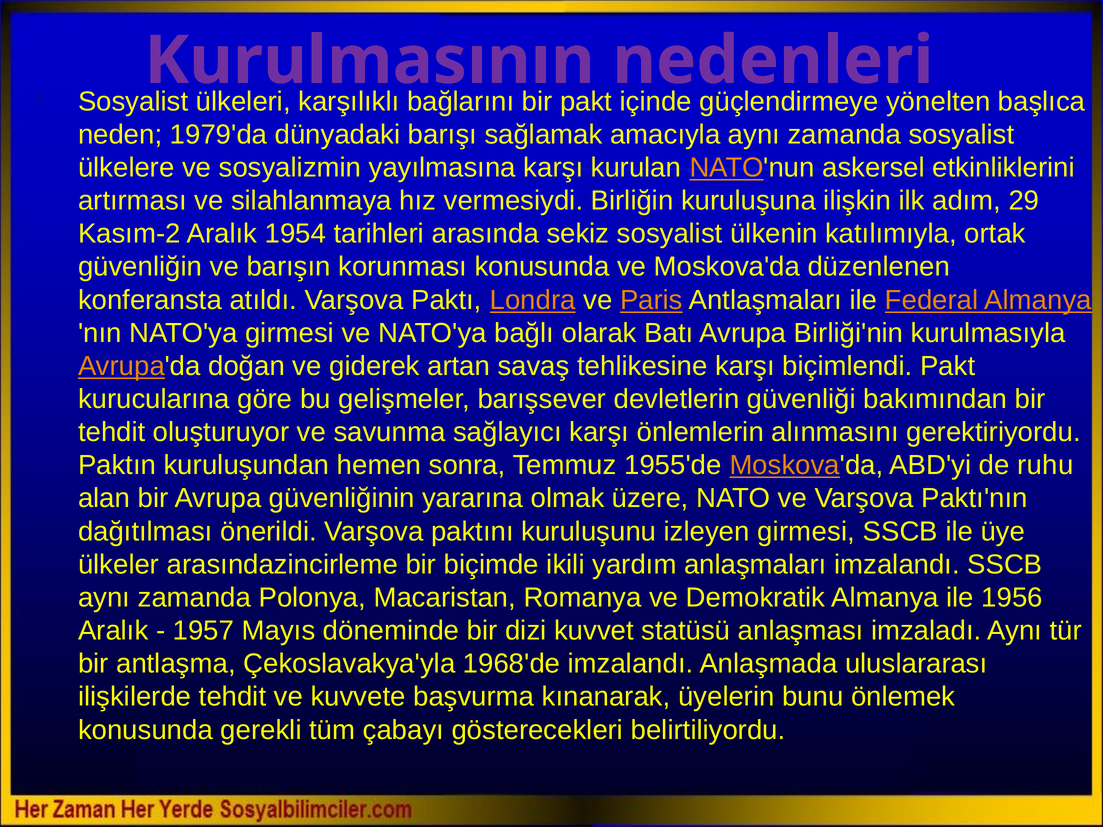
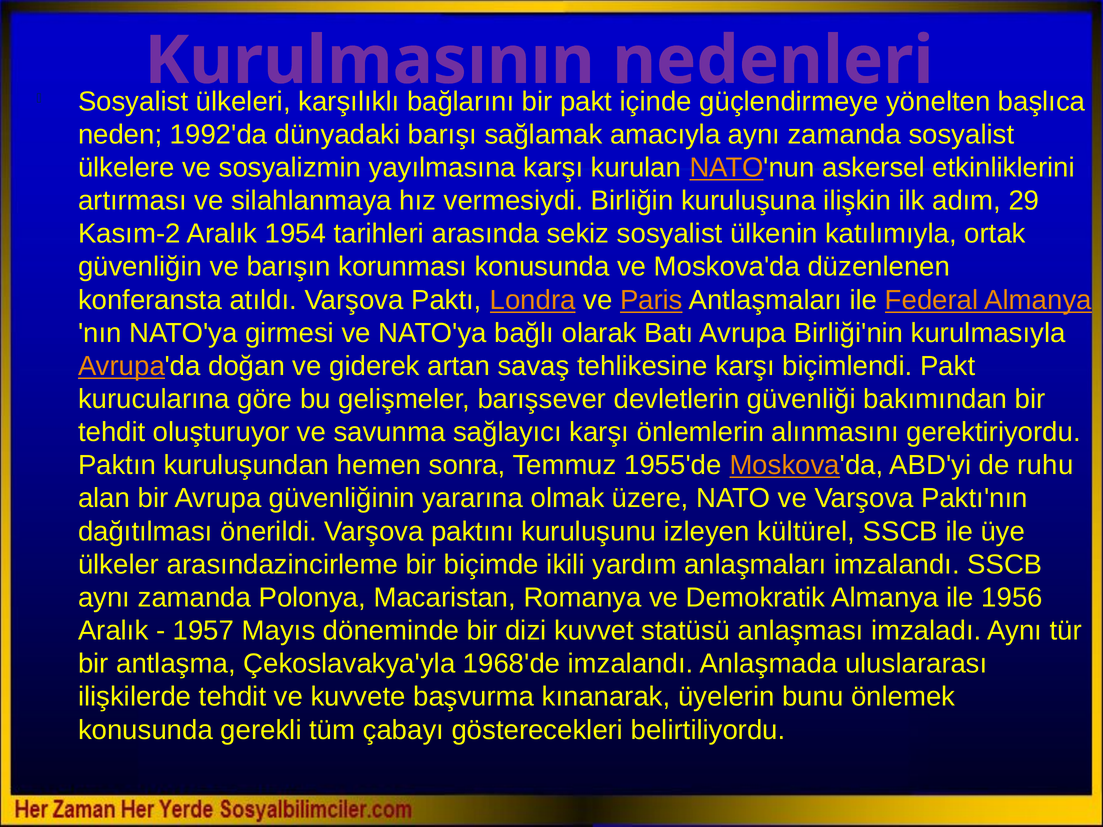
1979'da: 1979'da -> 1992'da
izleyen girmesi: girmesi -> kültürel
